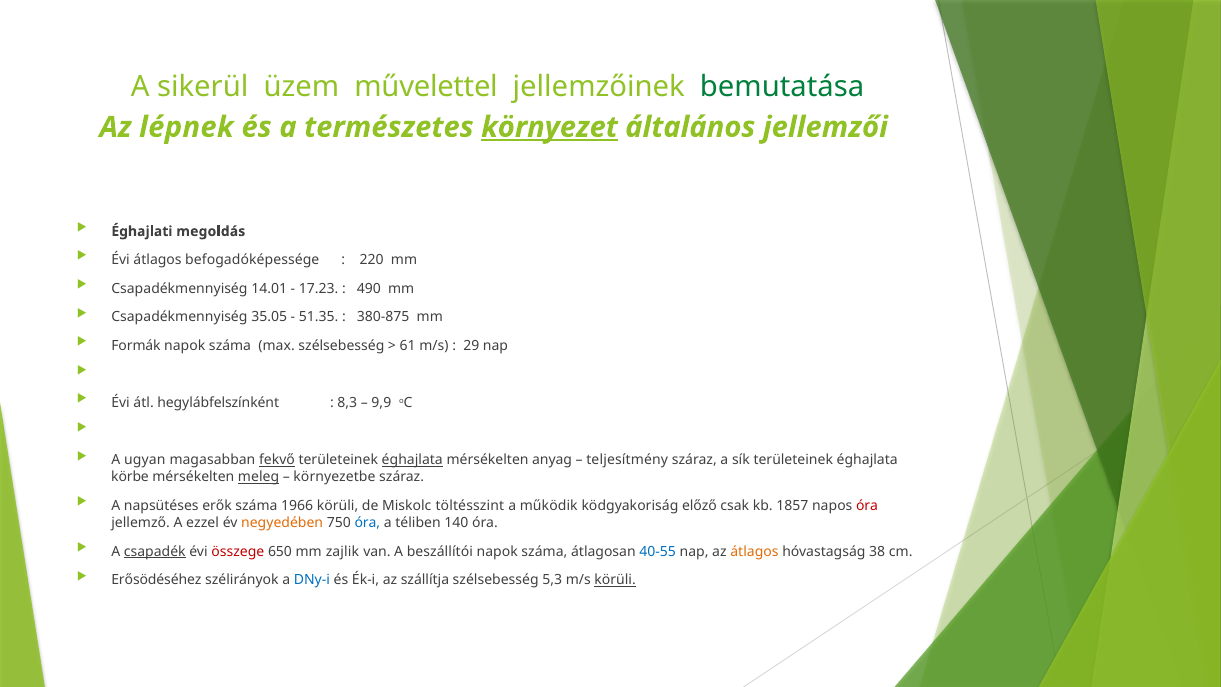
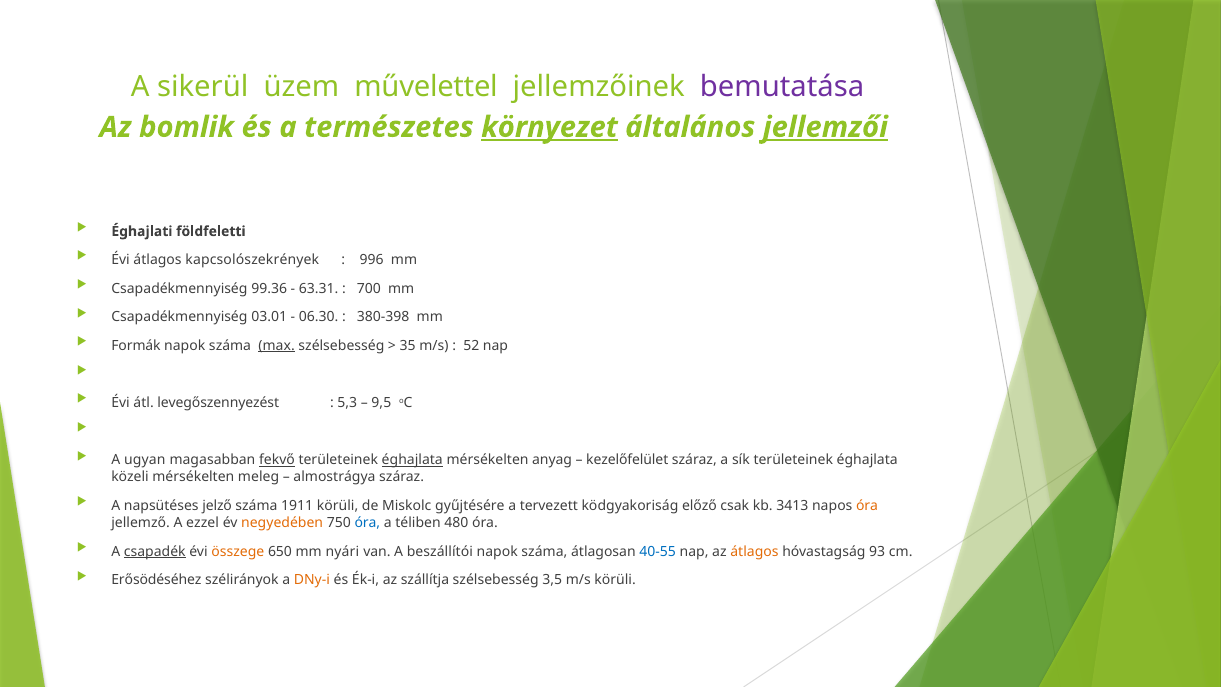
bemutatása colour: green -> purple
lépnek: lépnek -> bomlik
jellemzői underline: none -> present
megoldás: megoldás -> földfeletti
befogadóképessége: befogadóképessége -> kapcsolószekrények
220: 220 -> 996
14.01: 14.01 -> 99.36
17.23: 17.23 -> 63.31
490: 490 -> 700
35.05: 35.05 -> 03.01
51.35: 51.35 -> 06.30
380-875: 380-875 -> 380-398
max underline: none -> present
61: 61 -> 35
29: 29 -> 52
hegylábfelszínként: hegylábfelszínként -> levegőszennyezést
8,3: 8,3 -> 5,3
9,9: 9,9 -> 9,5
teljesítmény: teljesítmény -> kezelőfelület
körbe: körbe -> közeli
meleg underline: present -> none
környezetbe: környezetbe -> almostrágya
erők: erők -> jelző
1966: 1966 -> 1911
töltésszint: töltésszint -> gyűjtésére
működik: működik -> tervezett
1857: 1857 -> 3413
óra at (867, 506) colour: red -> orange
140: 140 -> 480
összege colour: red -> orange
zajlik: zajlik -> nyári
38: 38 -> 93
DNy-i colour: blue -> orange
5,3: 5,3 -> 3,5
körüli at (615, 580) underline: present -> none
